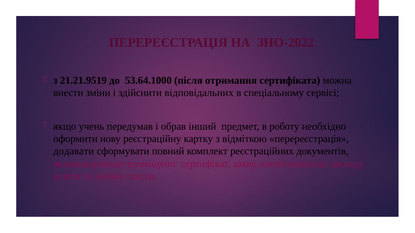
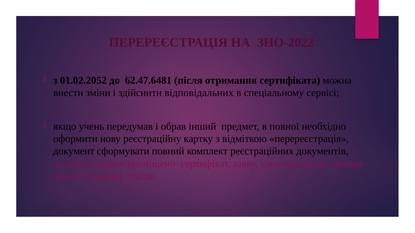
21.21.9519: 21.21.9519 -> 01.02.2052
53.64.1000: 53.64.1000 -> 62.47.6481
роботу: роботу -> повної
додавати: додавати -> документ
